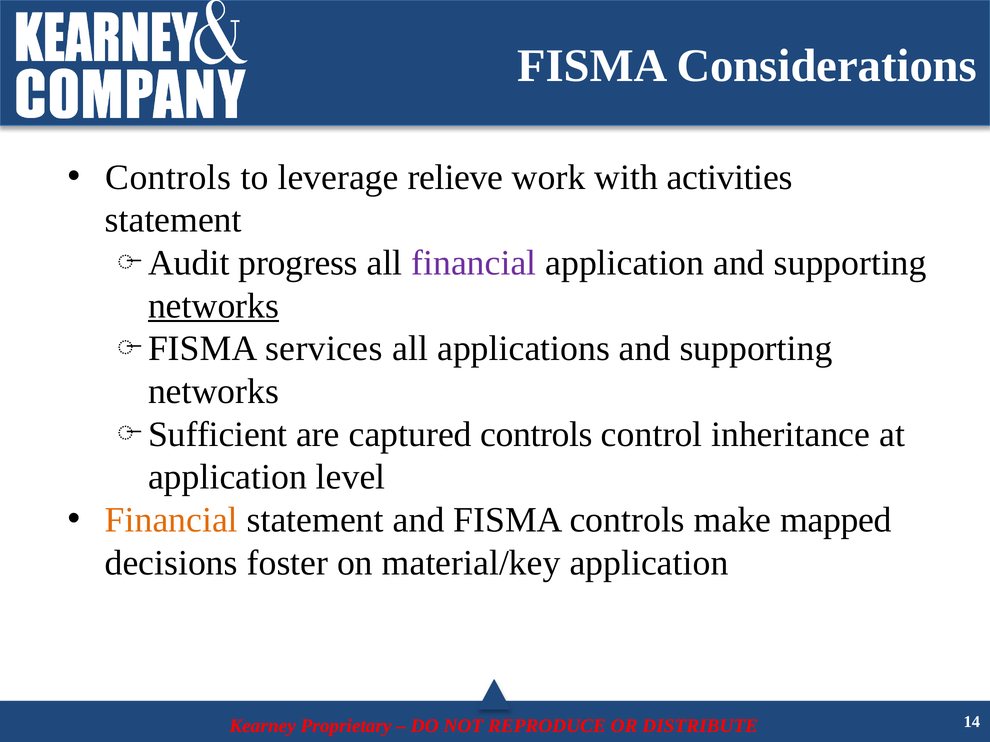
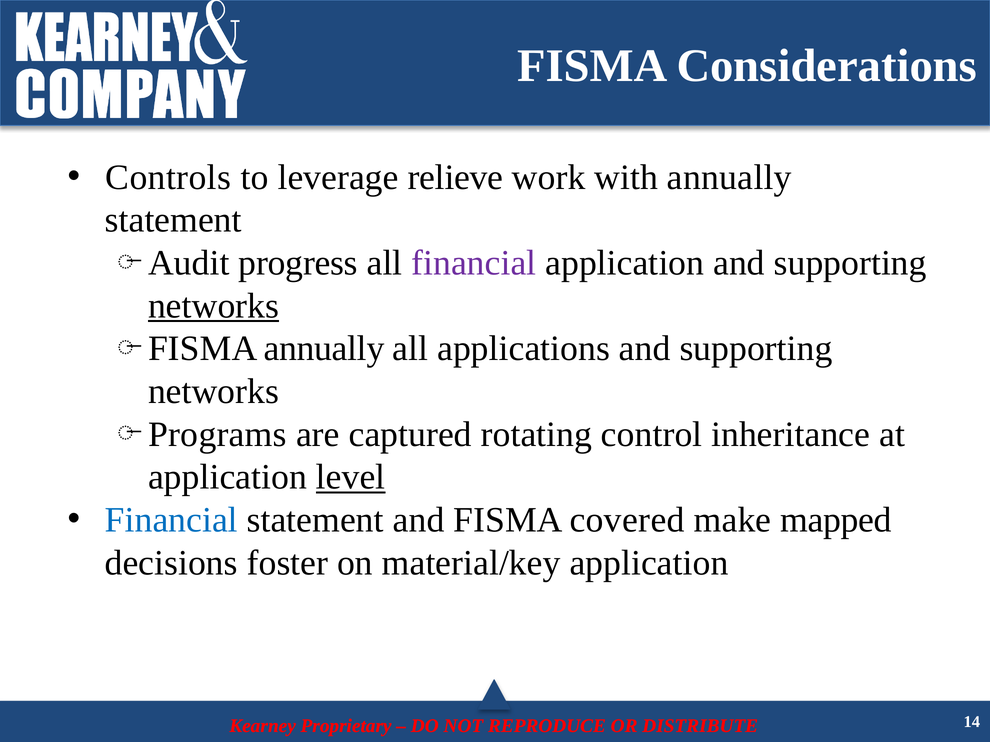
with activities: activities -> annually
FISMA services: services -> annually
Sufficient: Sufficient -> Programs
captured controls: controls -> rotating
level underline: none -> present
Financial at (171, 520) colour: orange -> blue
FISMA controls: controls -> covered
